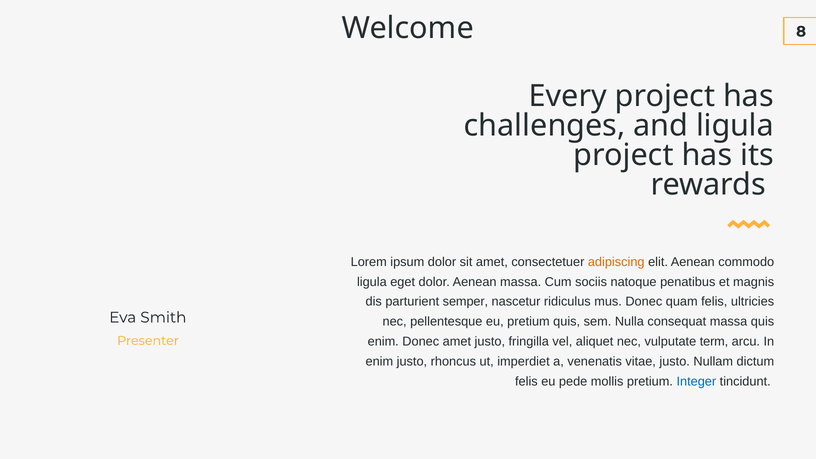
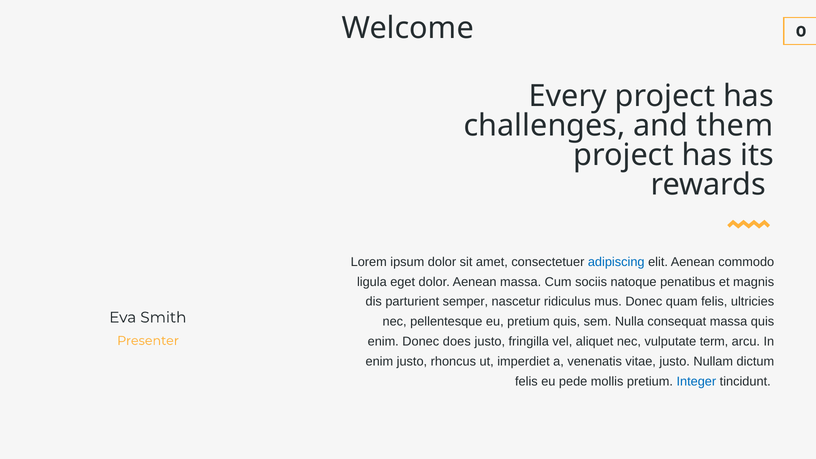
8: 8 -> 0
and ligula: ligula -> them
adipiscing colour: orange -> blue
Donec amet: amet -> does
